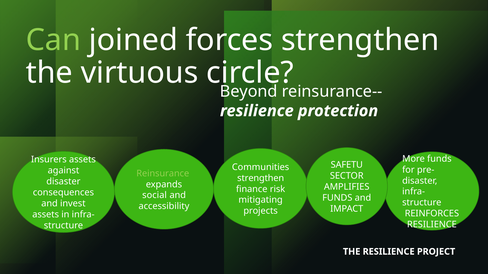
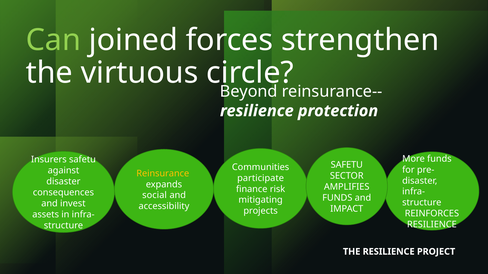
Insurers assets: assets -> safetu
Reinsurance colour: light green -> yellow
strengthen at (261, 178): strengthen -> participate
